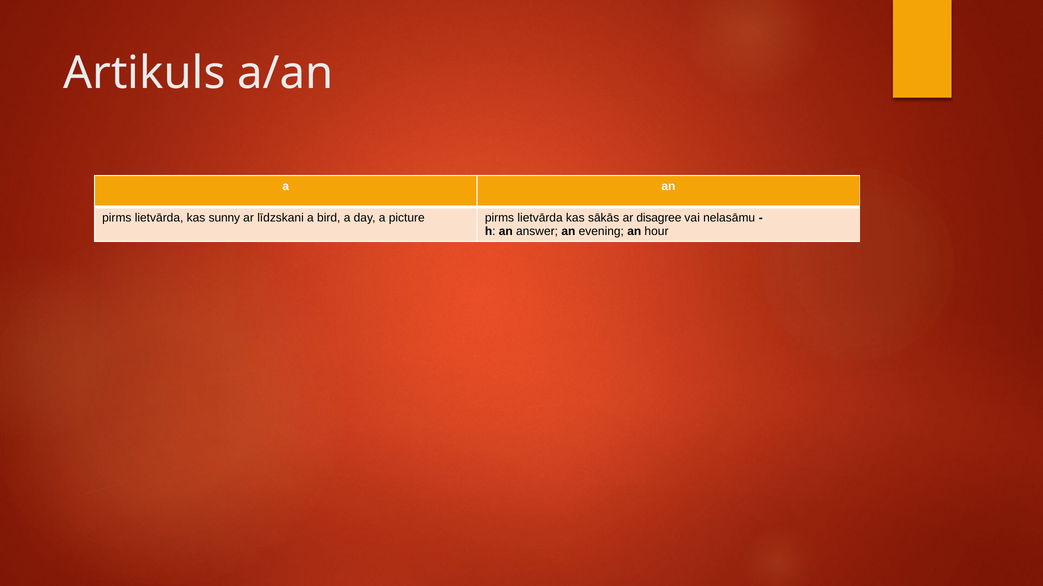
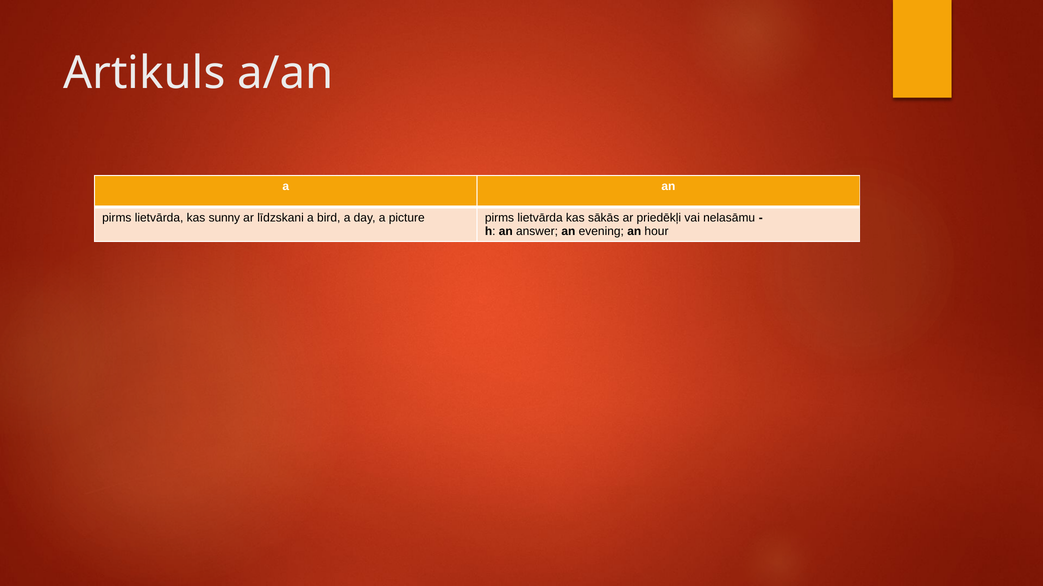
disagree: disagree -> priedēkļi
